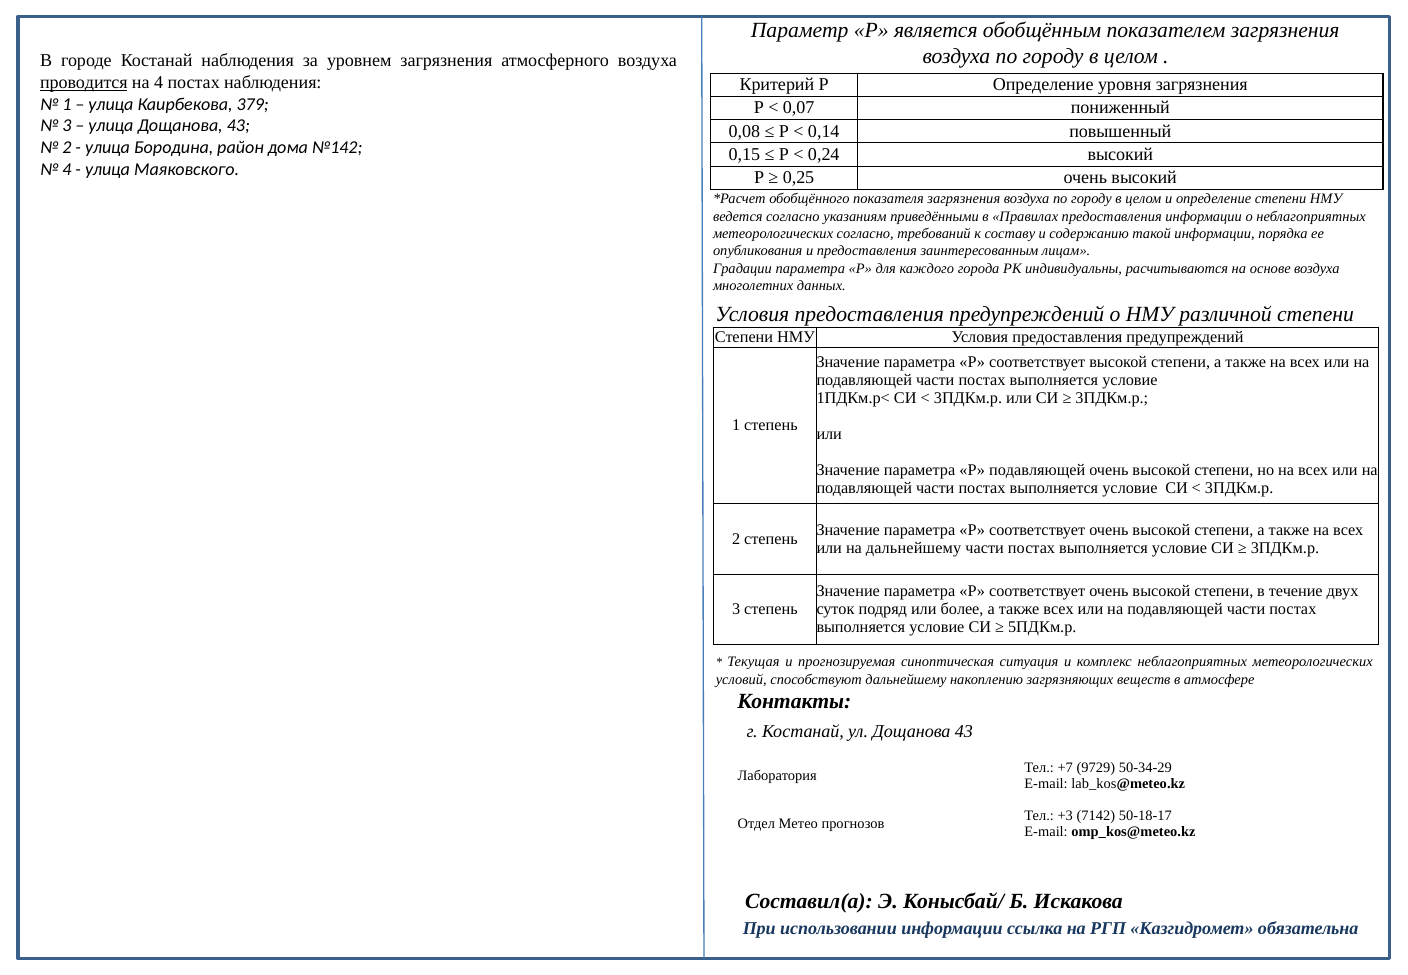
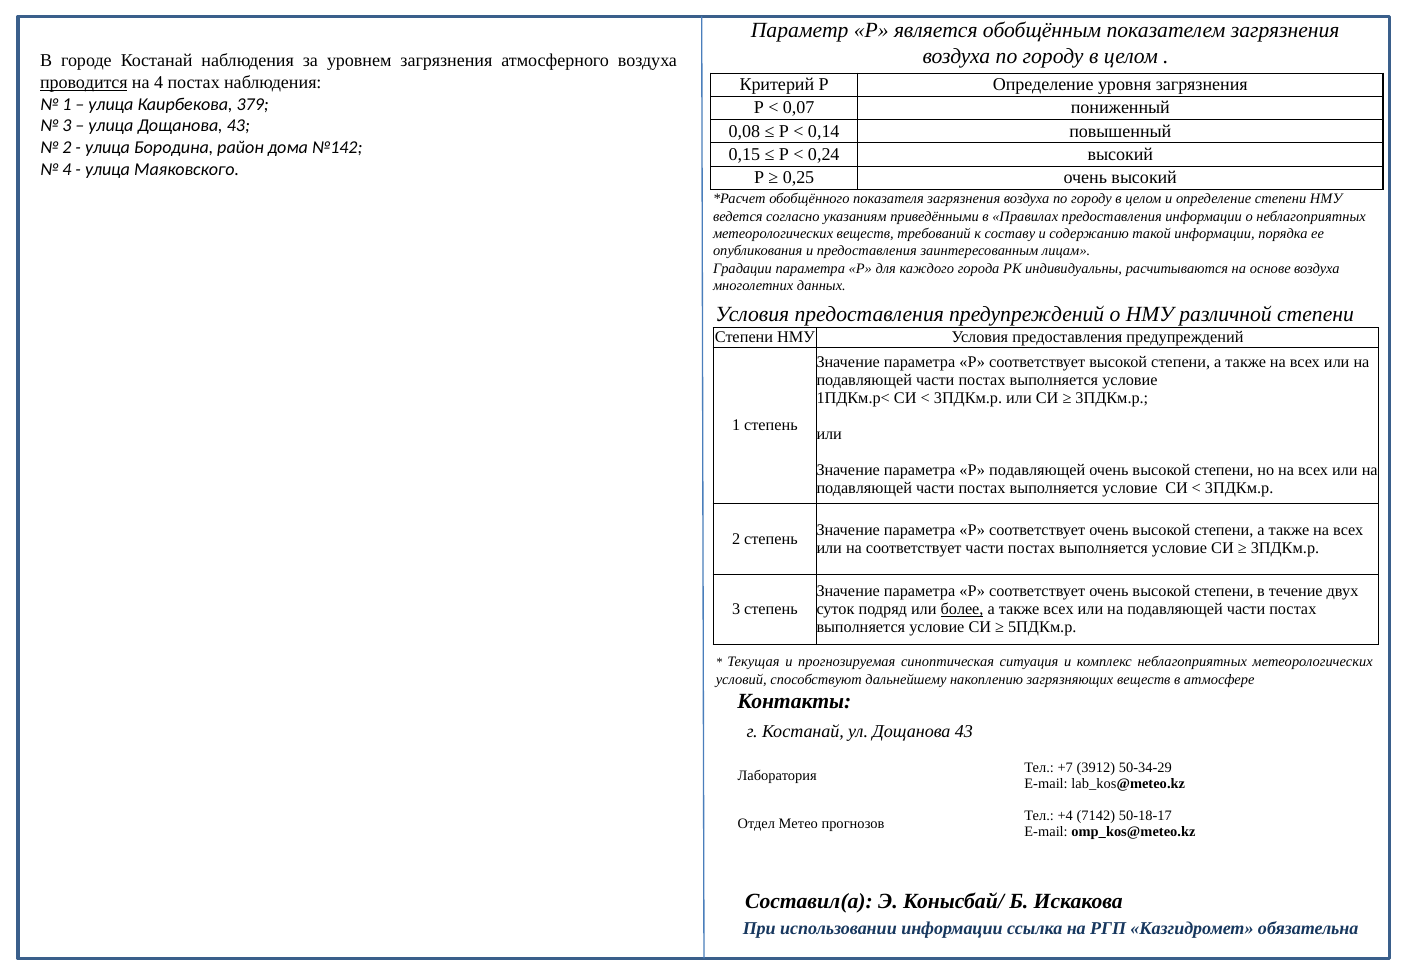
метеорологических согласно: согласно -> веществ
на дальнейшему: дальнейшему -> соответствует
более underline: none -> present
9729: 9729 -> 3912
+3: +3 -> +4
